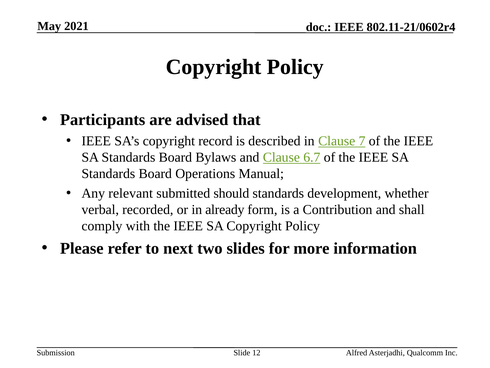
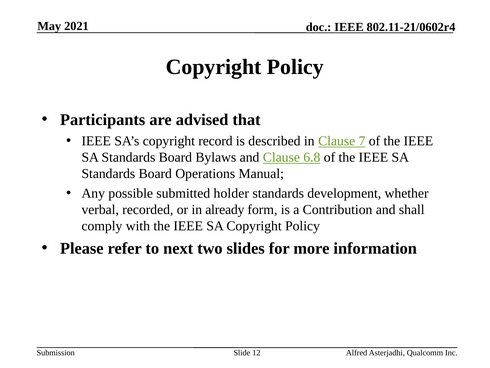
6.7: 6.7 -> 6.8
relevant: relevant -> possible
should: should -> holder
